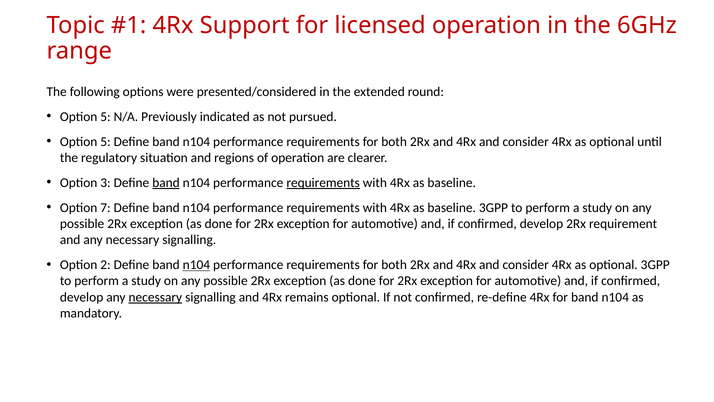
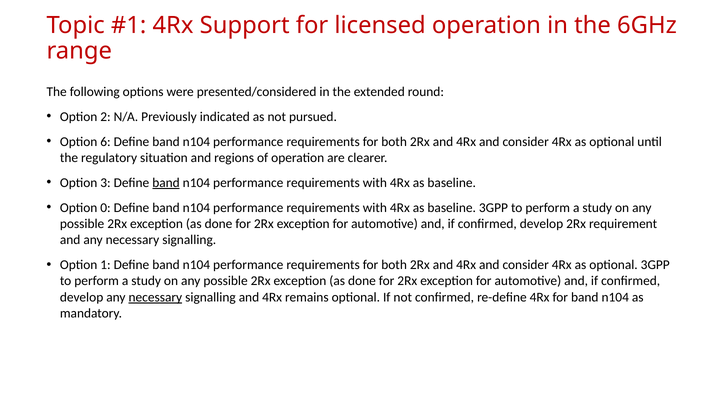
5 at (105, 117): 5 -> 2
5 at (105, 142): 5 -> 6
requirements at (323, 183) underline: present -> none
7: 7 -> 0
2: 2 -> 1
n104 at (196, 265) underline: present -> none
